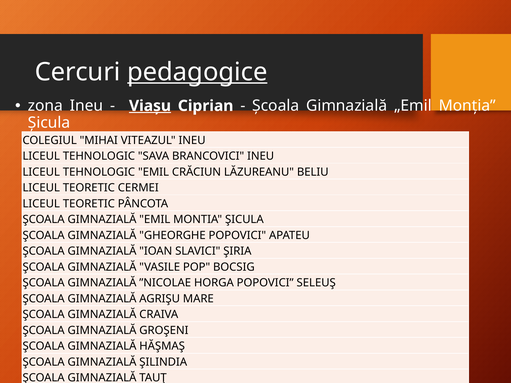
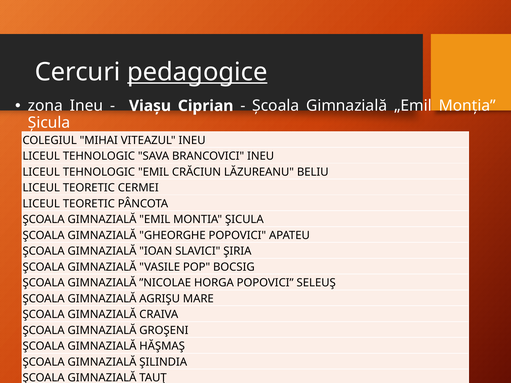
Viașu underline: present -> none
